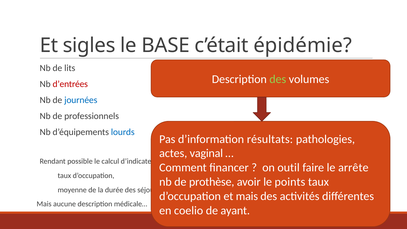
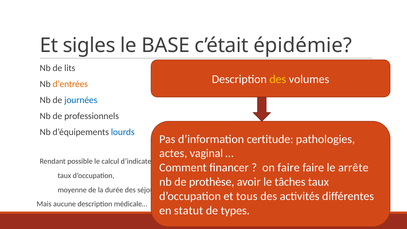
des at (278, 79) colour: light green -> yellow
d’entrées colour: red -> orange
résultats: résultats -> certitude
on outil: outil -> faire
points: points -> tâches
et mais: mais -> tous
coelio: coelio -> statut
ayant: ayant -> types
